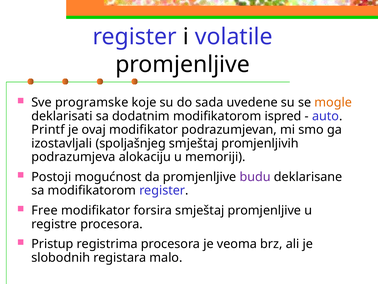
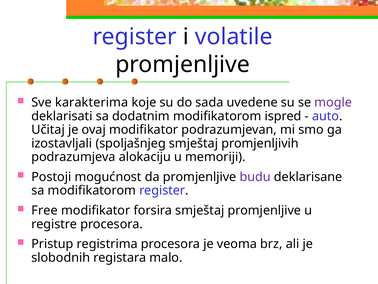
programske: programske -> karakterima
mogle colour: orange -> purple
Printf: Printf -> Učitaj
